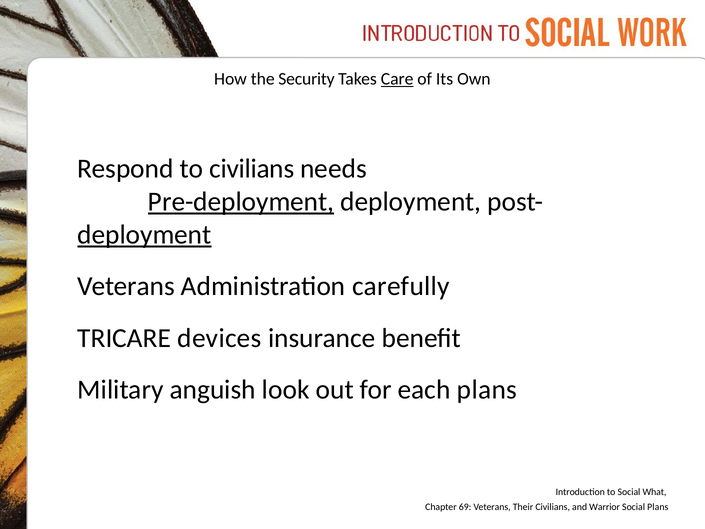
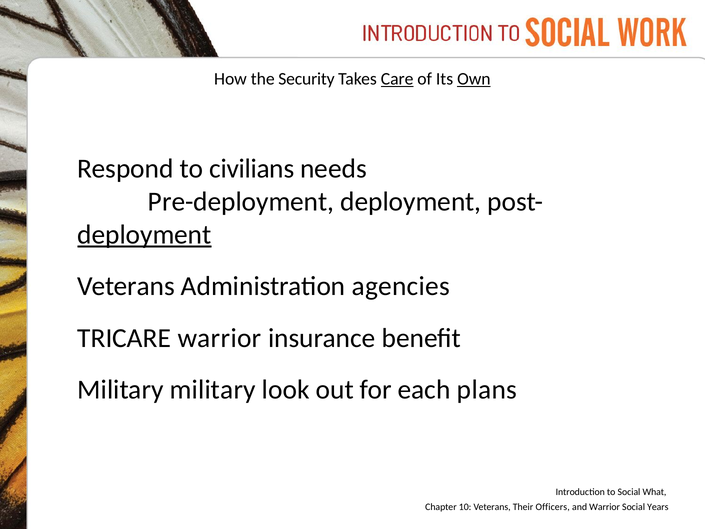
Own underline: none -> present
Pre-deployment underline: present -> none
carefully: carefully -> agencies
TRICARE devices: devices -> warrior
Military anguish: anguish -> military
69: 69 -> 10
Their Civilians: Civilians -> Officers
Social Plans: Plans -> Years
